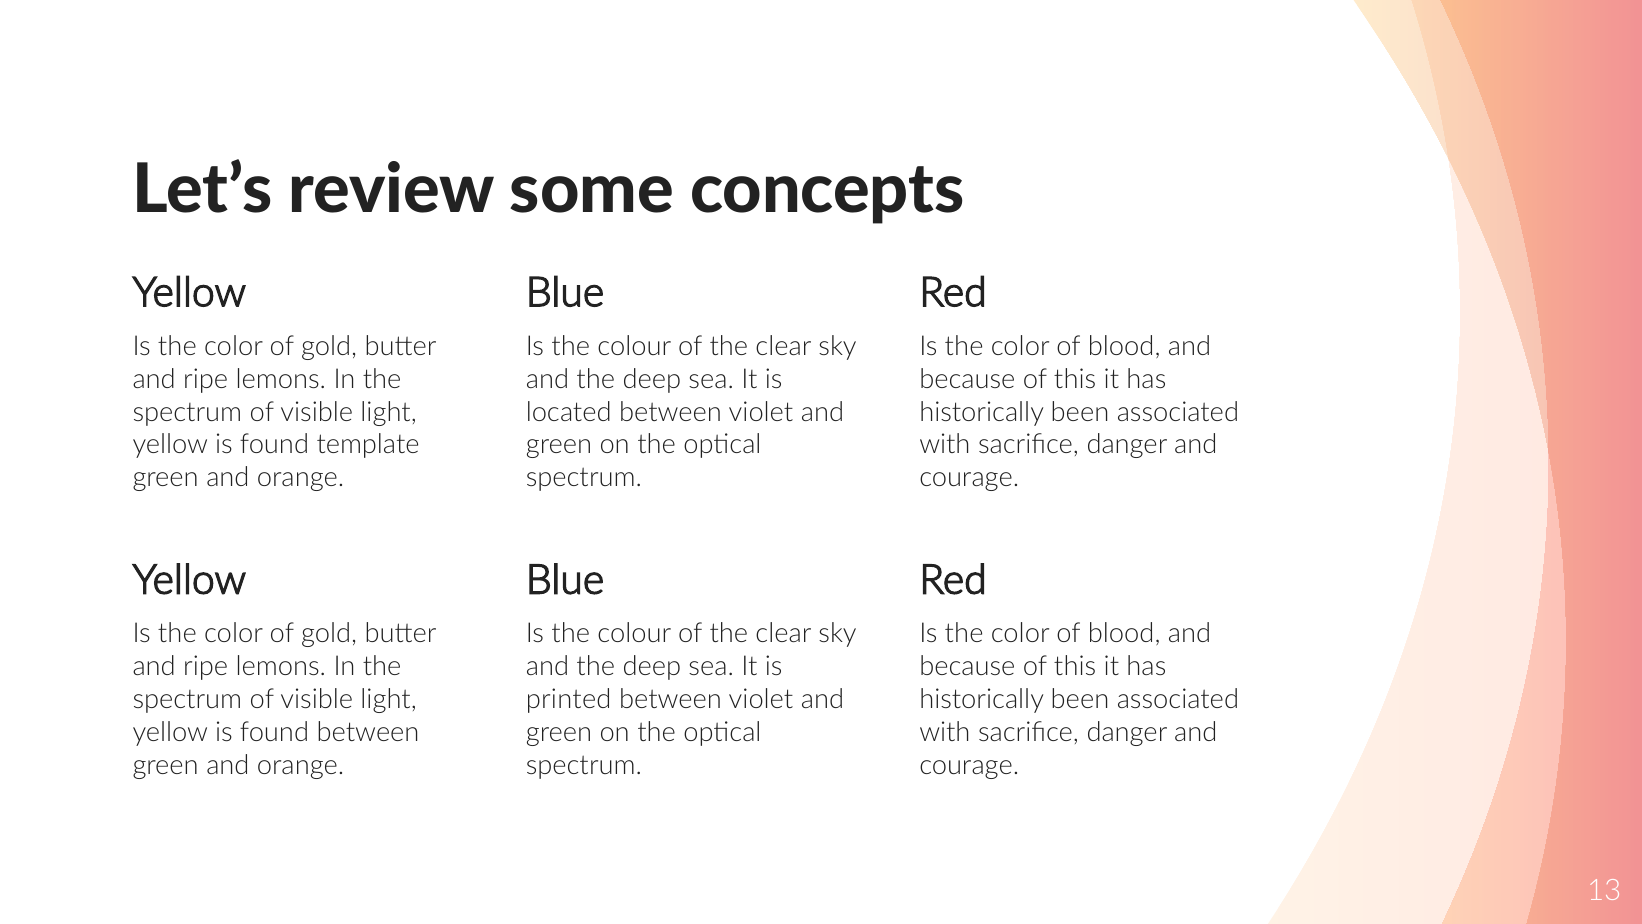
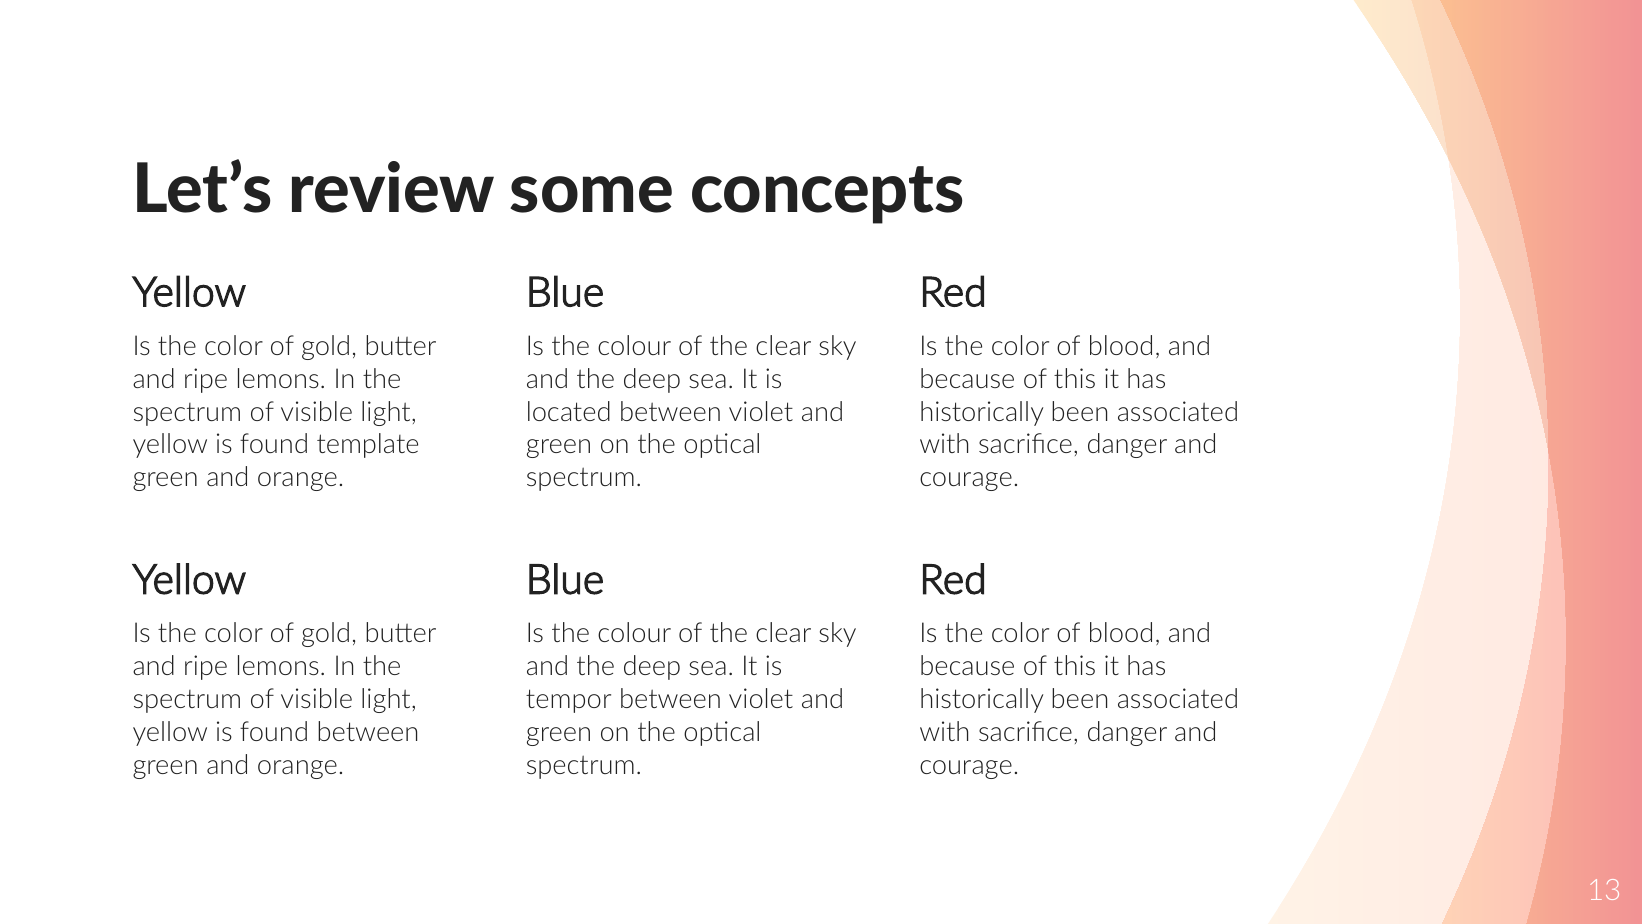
printed: printed -> tempor
